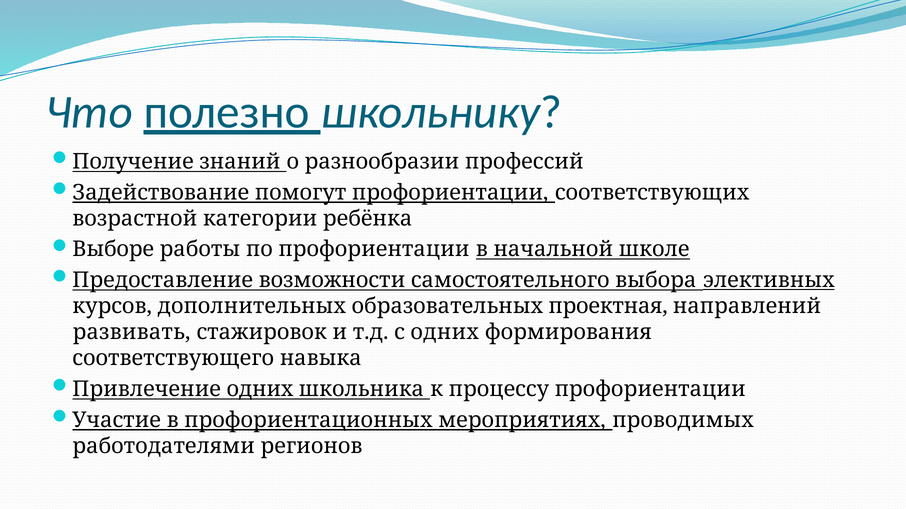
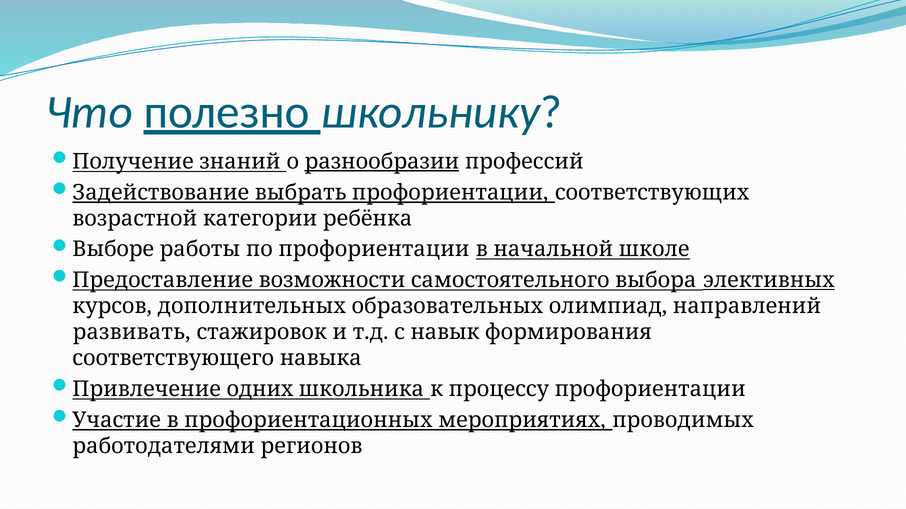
разнообразии underline: none -> present
помогут: помогут -> выбрать
проектная: проектная -> олимпиад
с одних: одних -> навык
